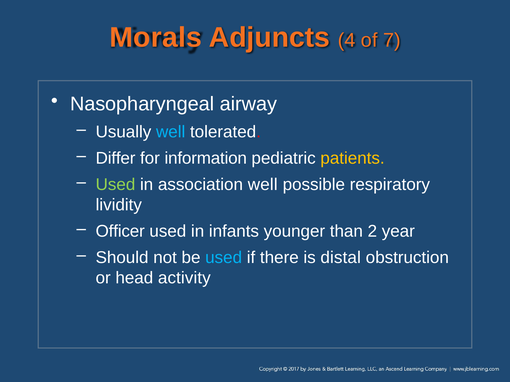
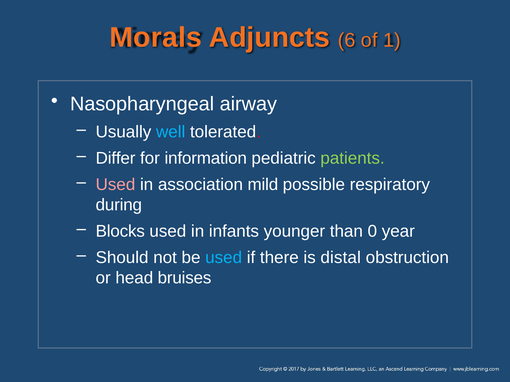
4: 4 -> 6
7: 7 -> 1
patients colour: yellow -> light green
Used at (115, 185) colour: light green -> pink
association well: well -> mild
lividity: lividity -> during
Officer: Officer -> Blocks
2: 2 -> 0
activity: activity -> bruises
